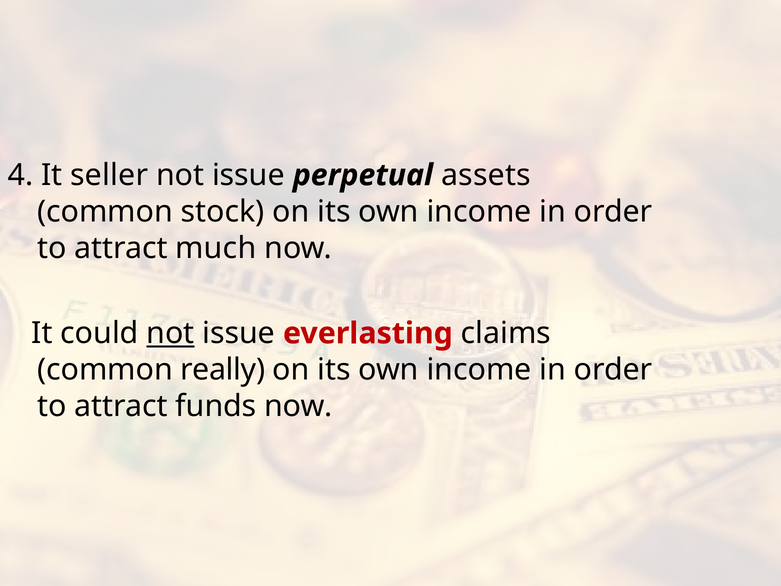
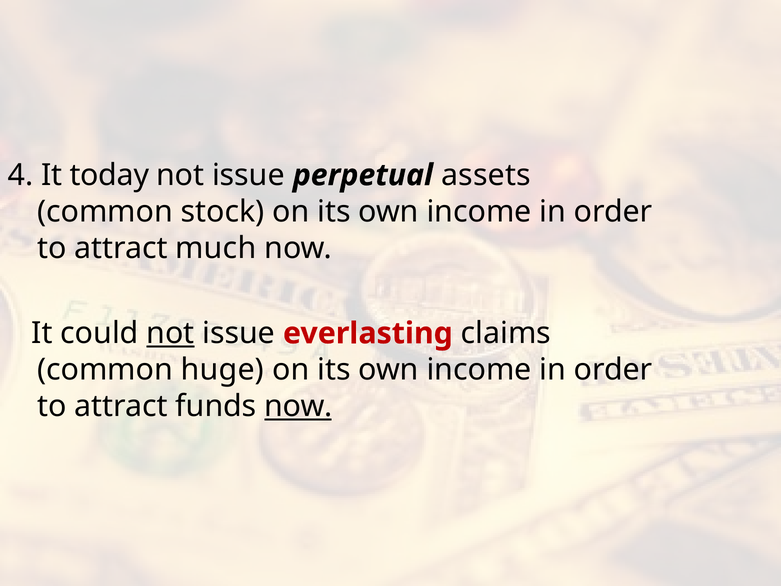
seller: seller -> today
really: really -> huge
now at (298, 406) underline: none -> present
